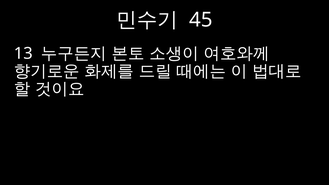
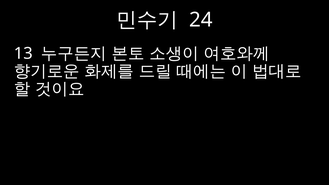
45: 45 -> 24
